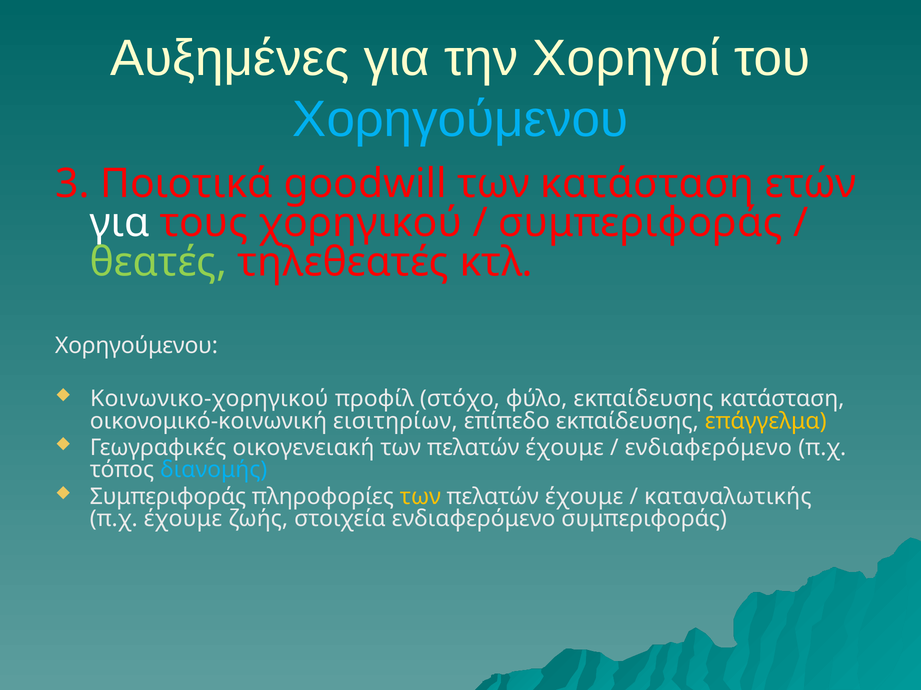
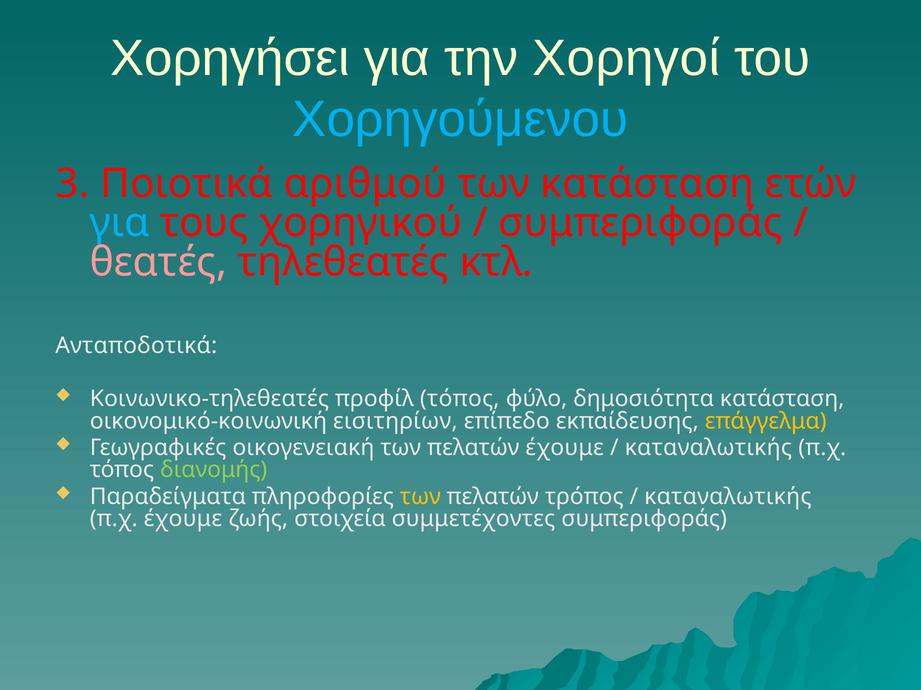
Αυξημένες: Αυξημένες -> Χορηγήσει
goodwill: goodwill -> αριθμού
για at (120, 223) colour: white -> light blue
θεατές colour: light green -> pink
Χορηγούμενου at (136, 346): Χορηγούμενου -> Ανταποδοτικά
Κοινωνικο-χορηγικού: Κοινωνικο-χορηγικού -> Κοινωνικο-τηλεθεατές
προφίλ στόχο: στόχο -> τόπος
φύλο εκπαίδευσης: εκπαίδευσης -> δημοσιότητα
ενδιαφερόμενο at (708, 448): ενδιαφερόμενο -> καταναλωτικής
διανομής colour: light blue -> light green
Συμπεριφοράς at (168, 497): Συμπεριφοράς -> Παραδείγματα
έχουμε at (584, 497): έχουμε -> τρόπος
στοιχεία ενδιαφερόμενο: ενδιαφερόμενο -> συμμετέχοντες
